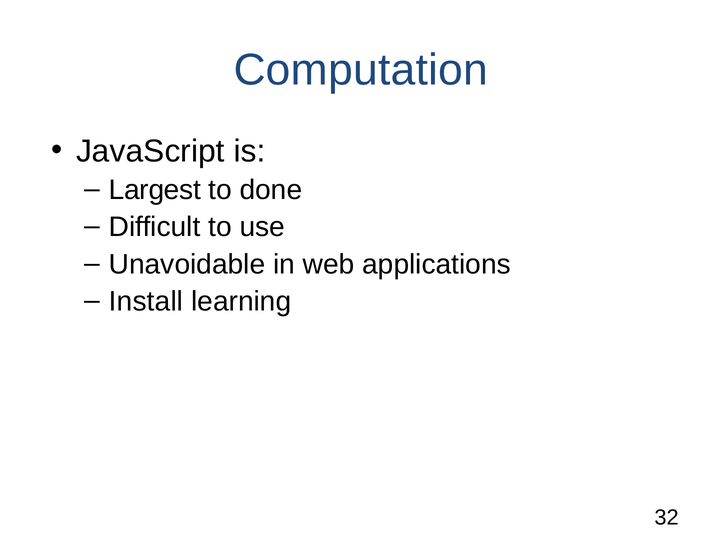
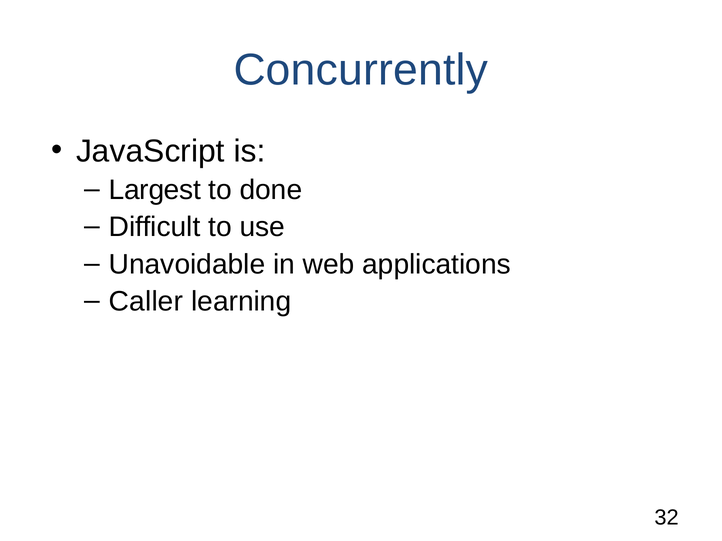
Computation: Computation -> Concurrently
Install: Install -> Caller
